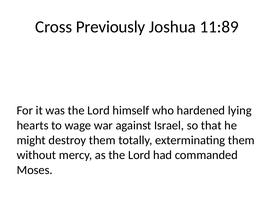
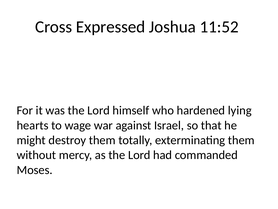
Previously: Previously -> Expressed
11:89: 11:89 -> 11:52
